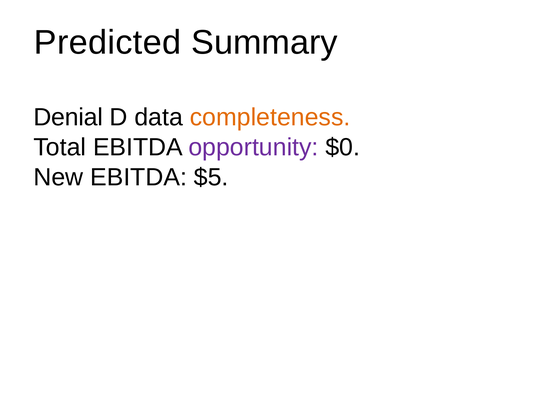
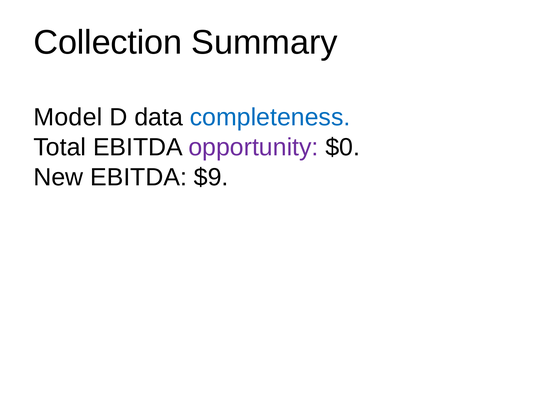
Predicted: Predicted -> Collection
Denial: Denial -> Model
completeness colour: orange -> blue
$5: $5 -> $9
